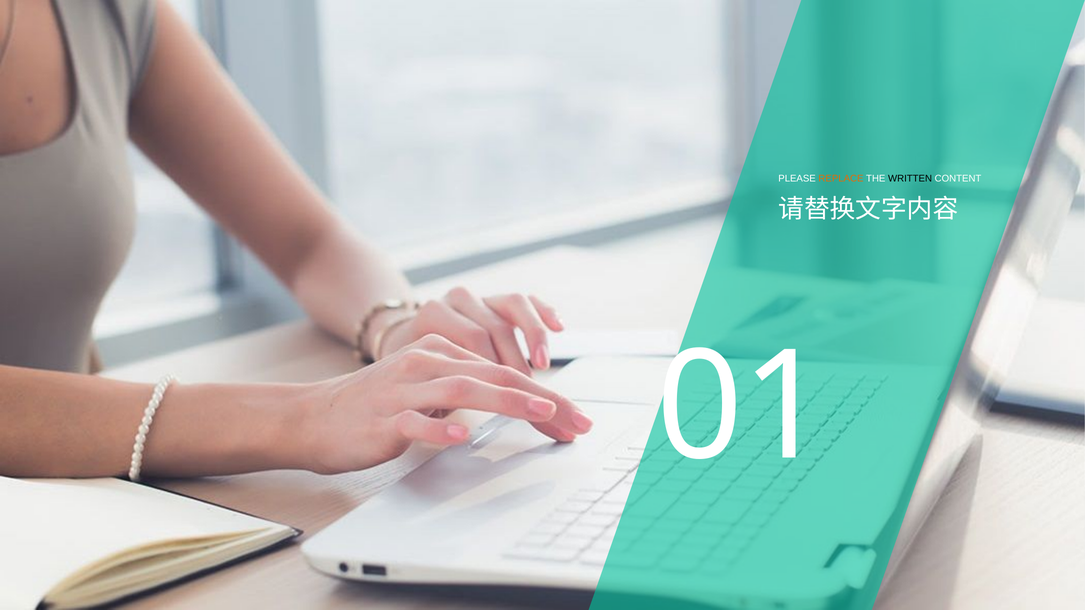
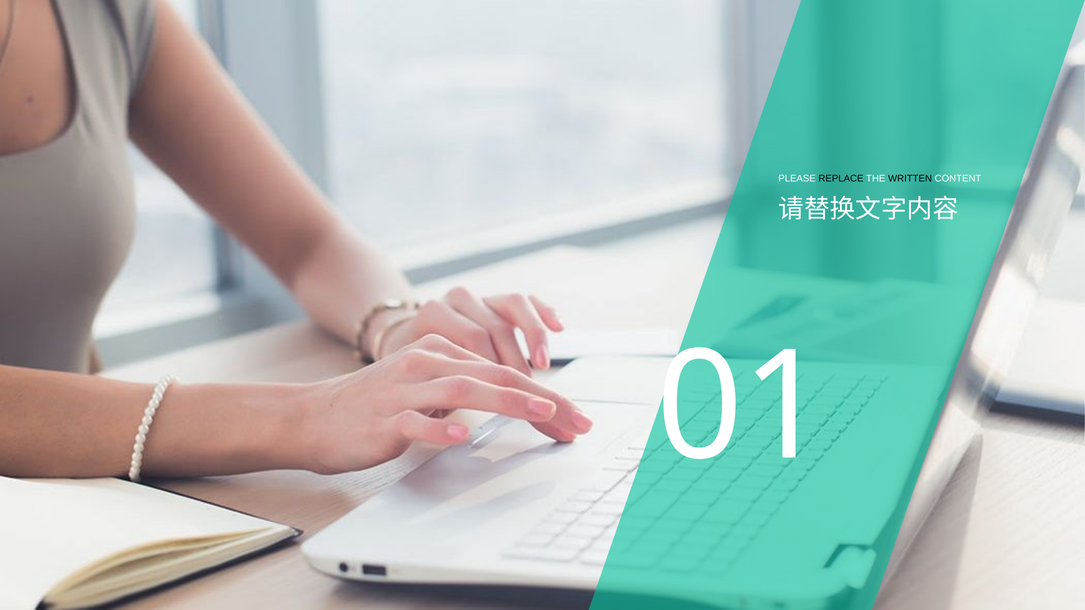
REPLACE colour: orange -> black
